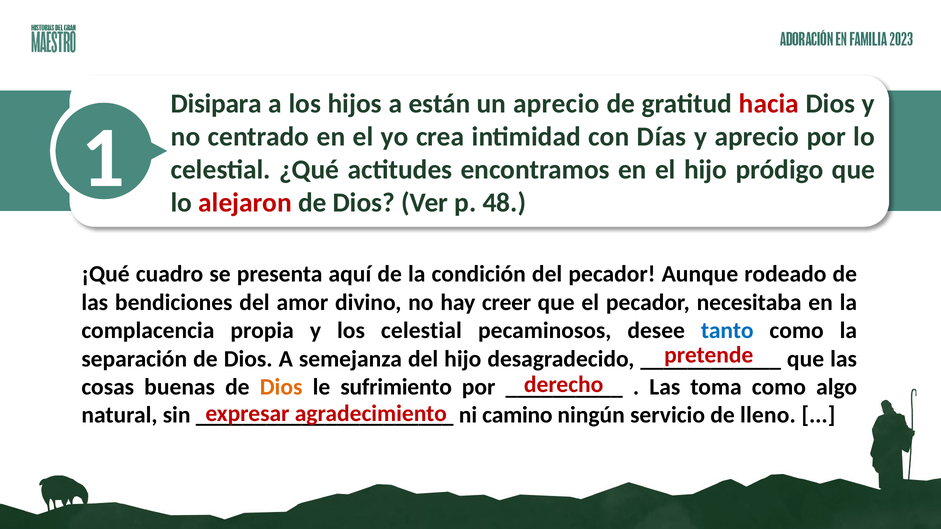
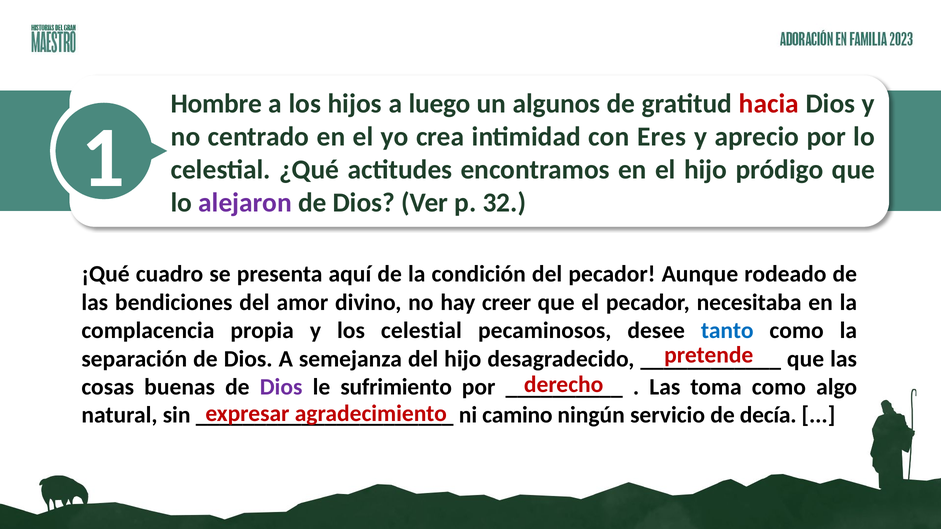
Disipara: Disipara -> Hombre
están: están -> luego
un aprecio: aprecio -> algunos
Días: Días -> Eres
alejaron colour: red -> purple
48: 48 -> 32
Dios at (281, 387) colour: orange -> purple
lleno: lleno -> decía
